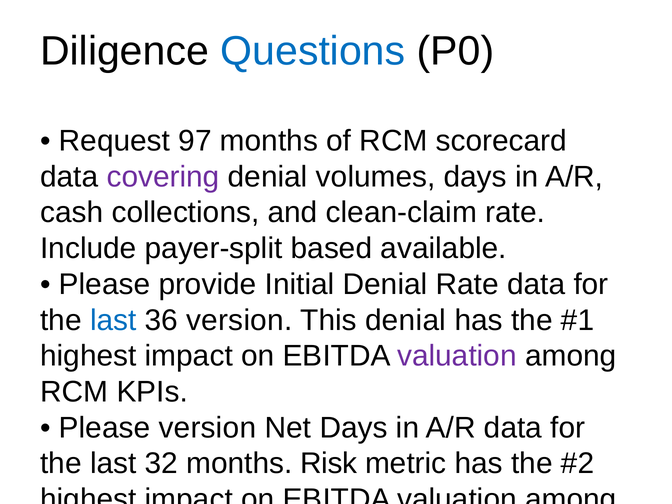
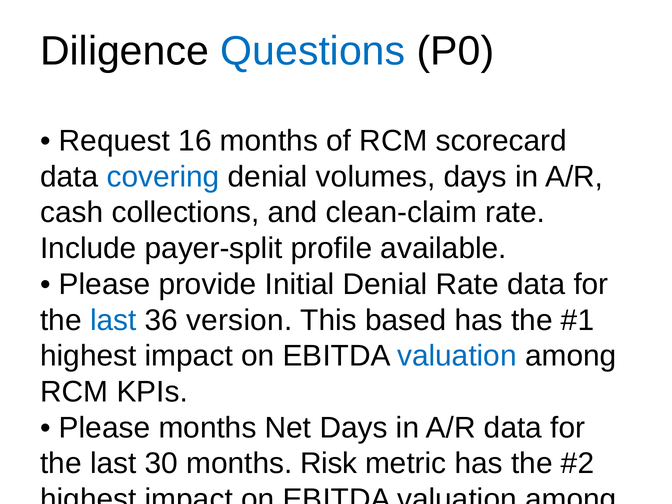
97: 97 -> 16
covering colour: purple -> blue
based: based -> profile
This denial: denial -> based
valuation at (457, 356) colour: purple -> blue
Please version: version -> months
32: 32 -> 30
